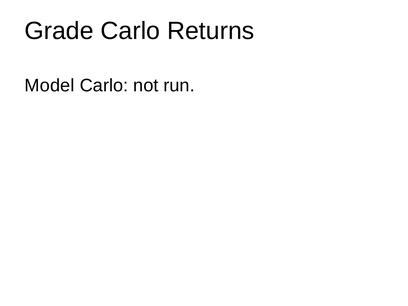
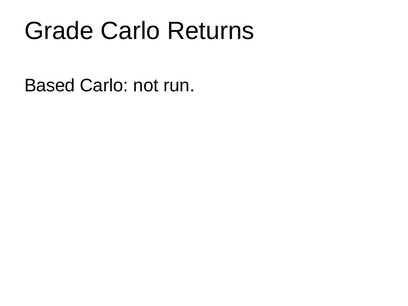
Model: Model -> Based
